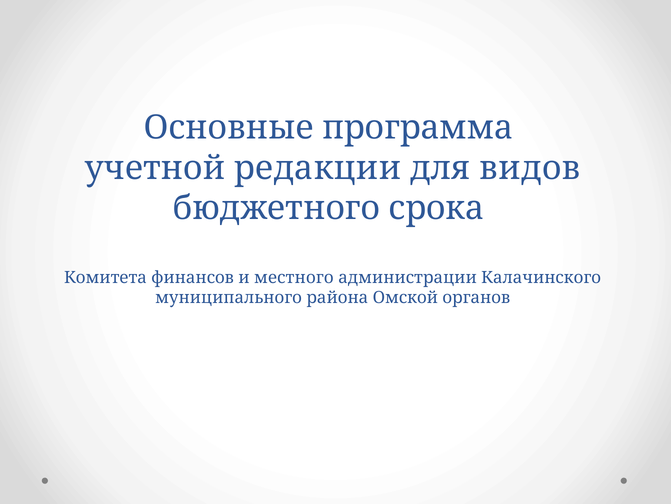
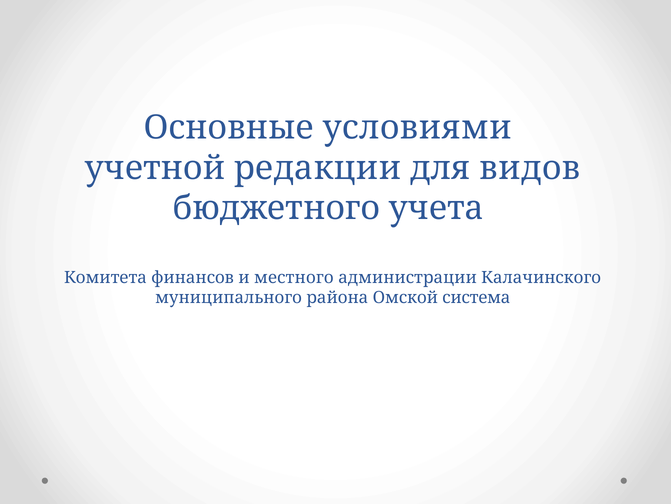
программа: программа -> условиями
срока: срока -> учета
органов: органов -> система
